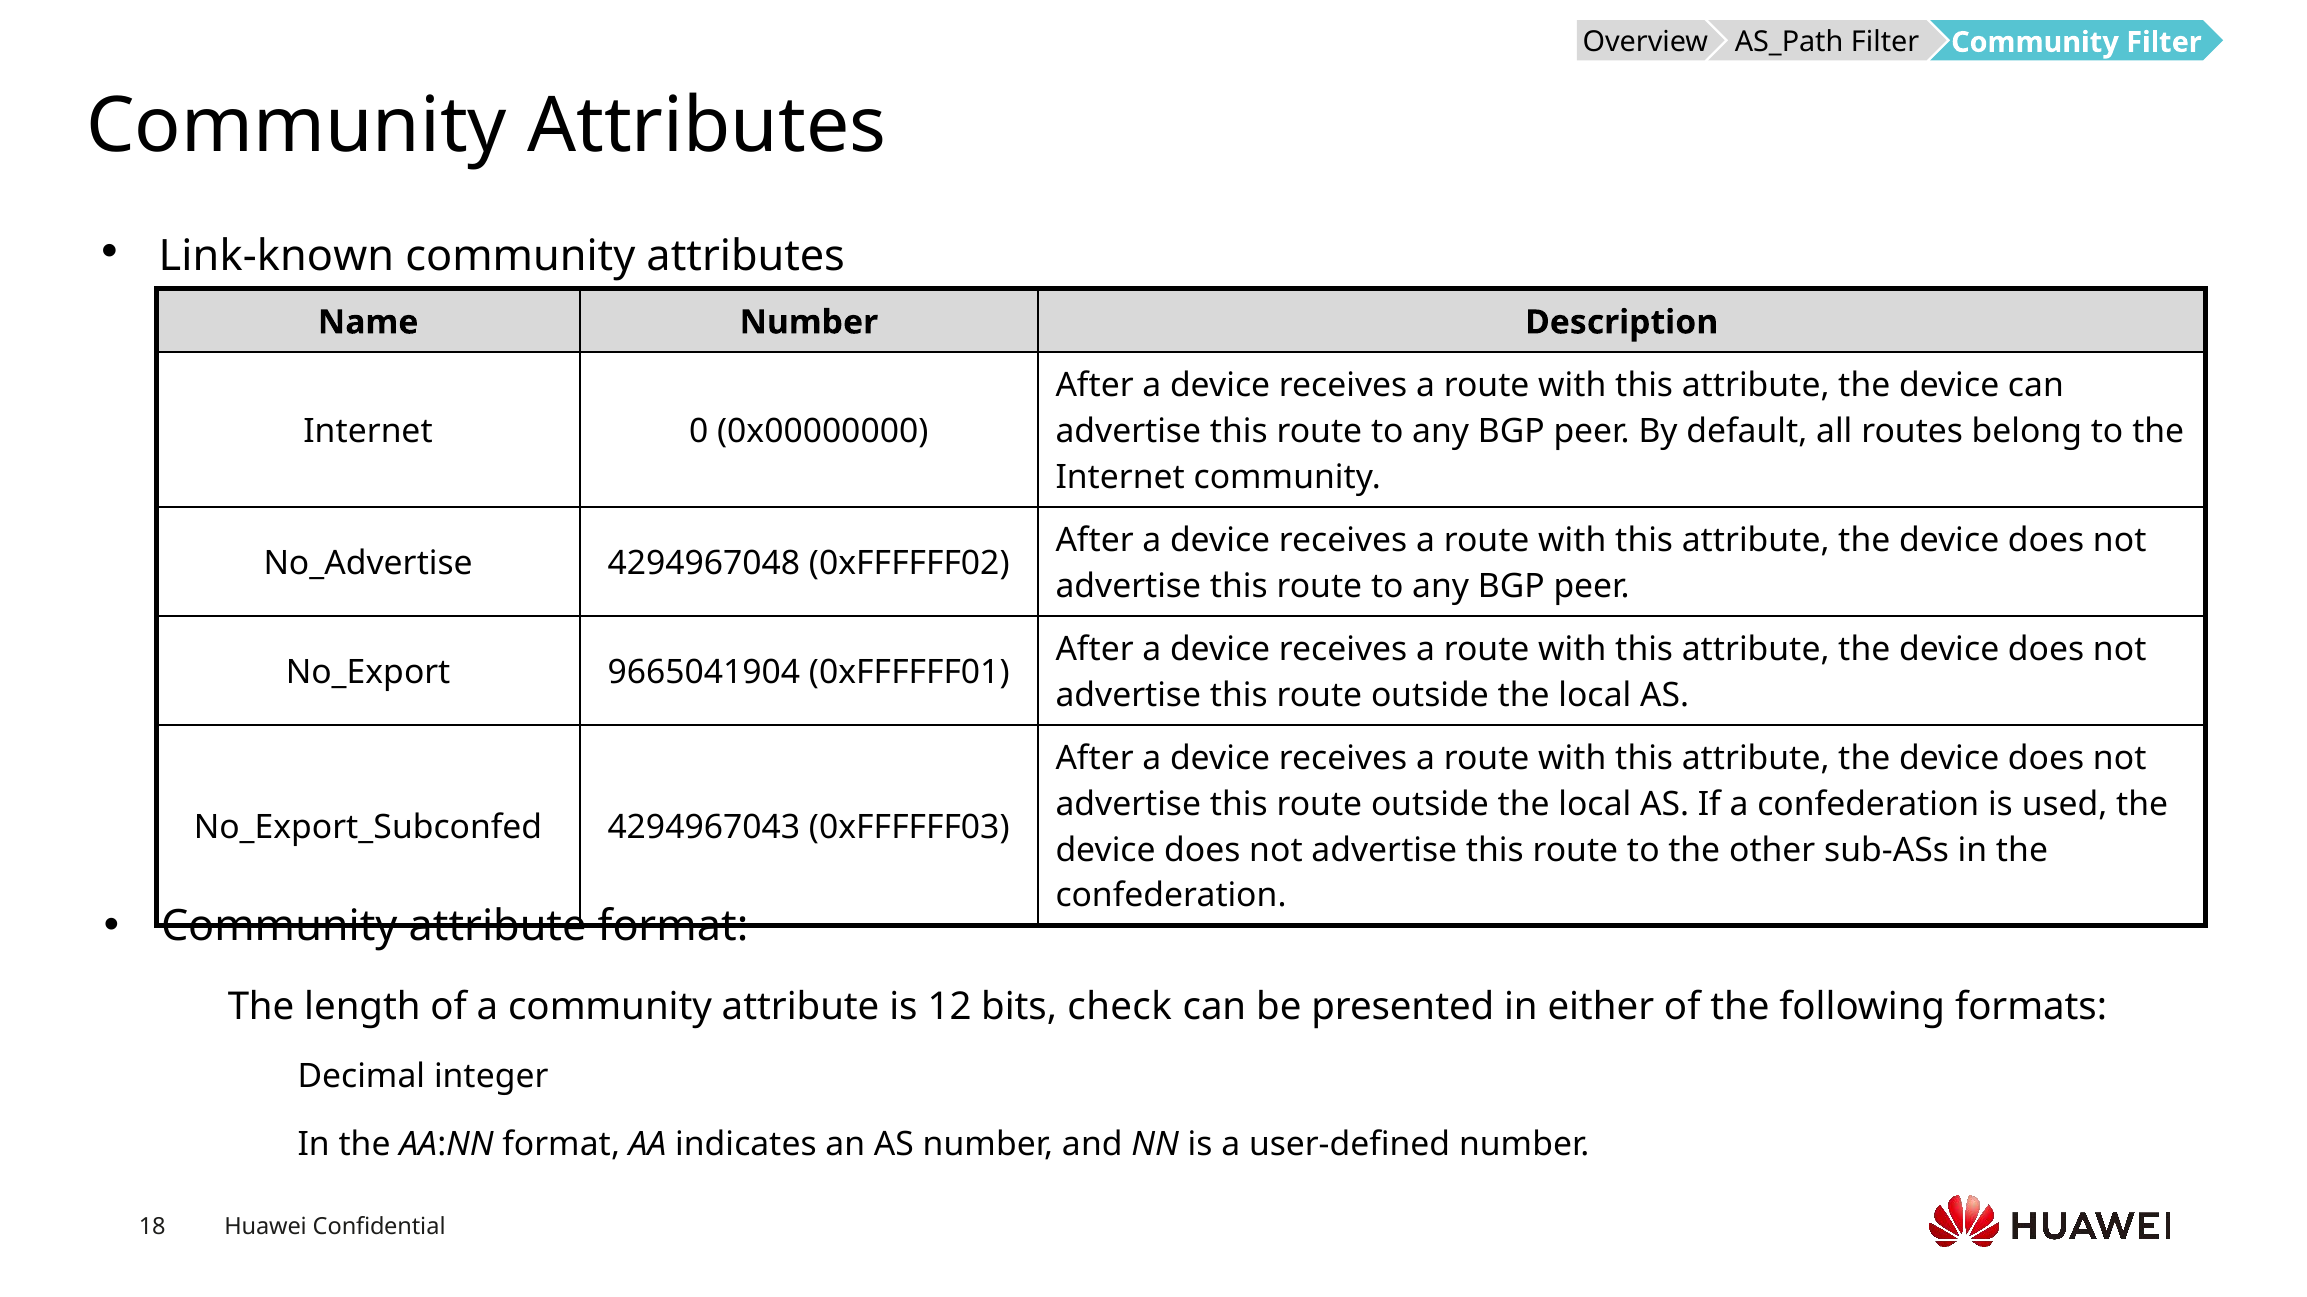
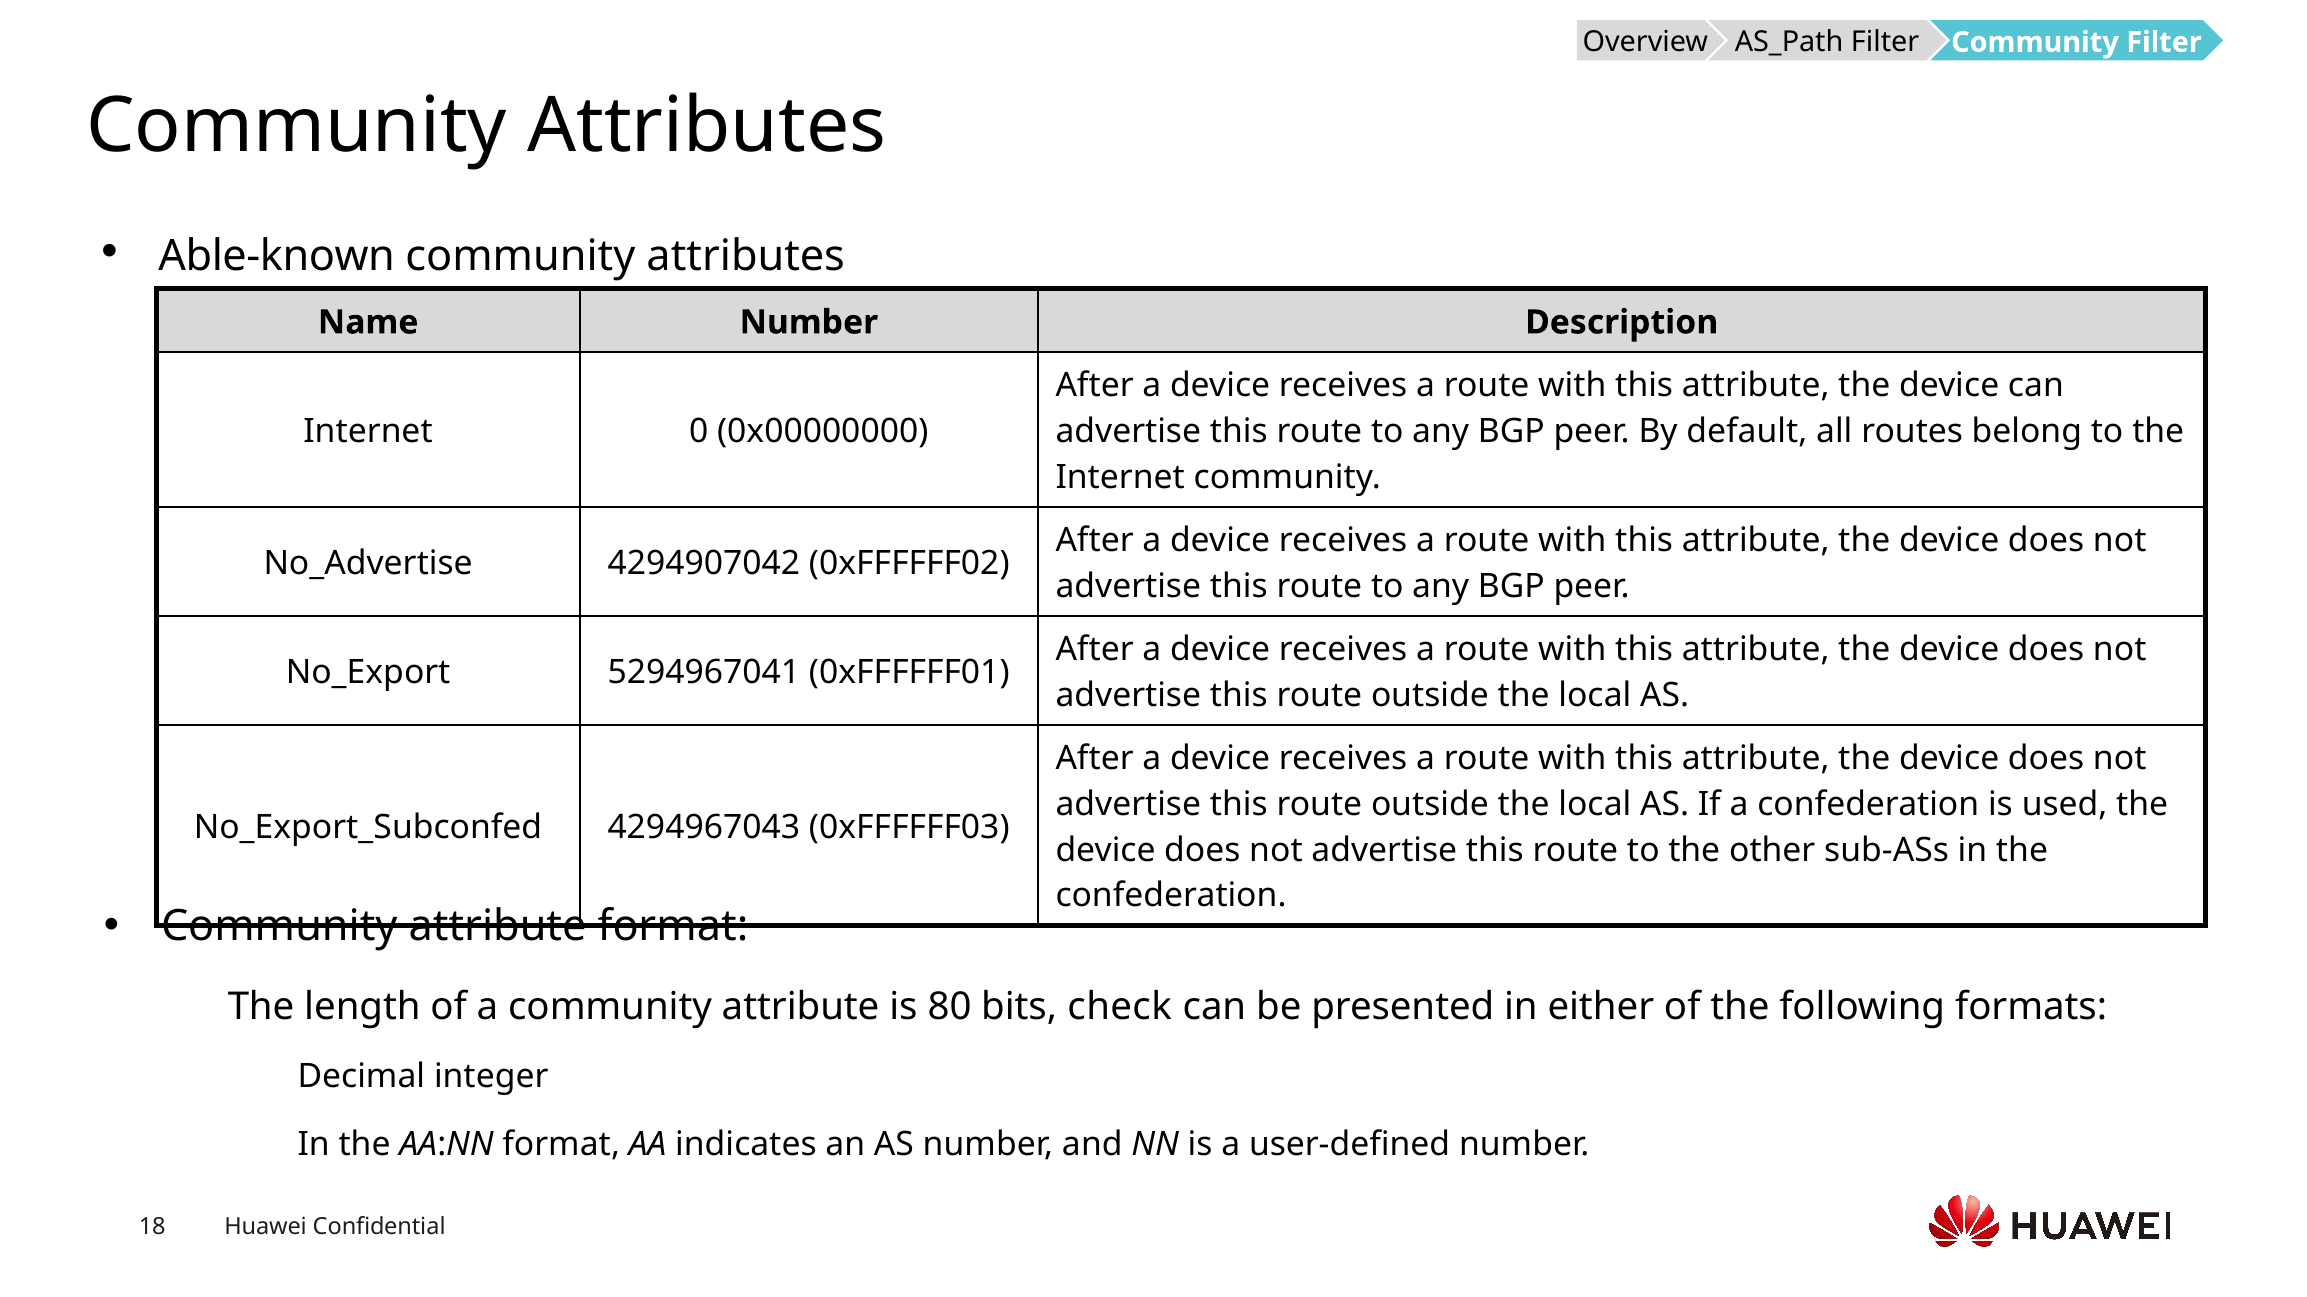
Link-known: Link-known -> Able-known
4294967048: 4294967048 -> 4294907042
9665041904: 9665041904 -> 5294967041
12: 12 -> 80
